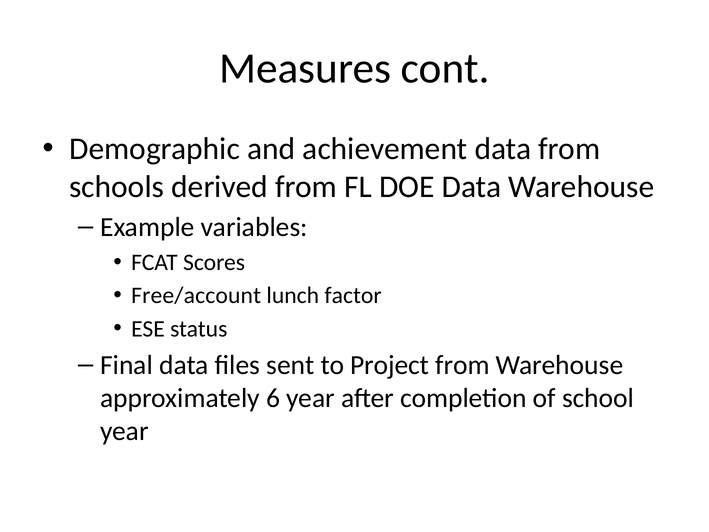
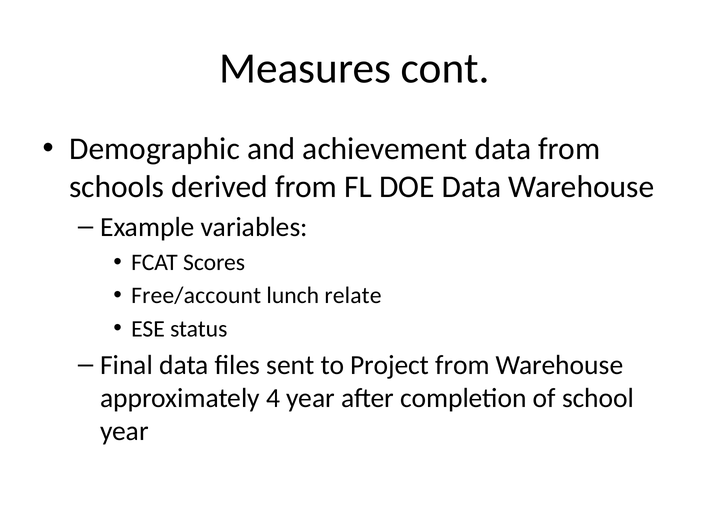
factor: factor -> relate
6: 6 -> 4
